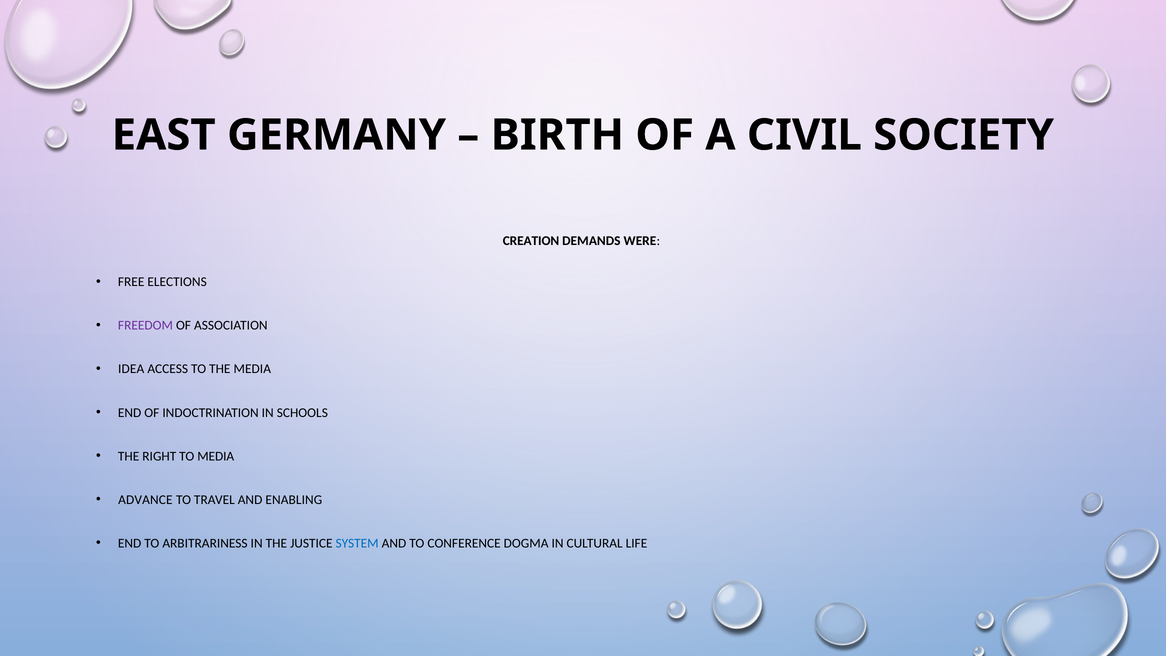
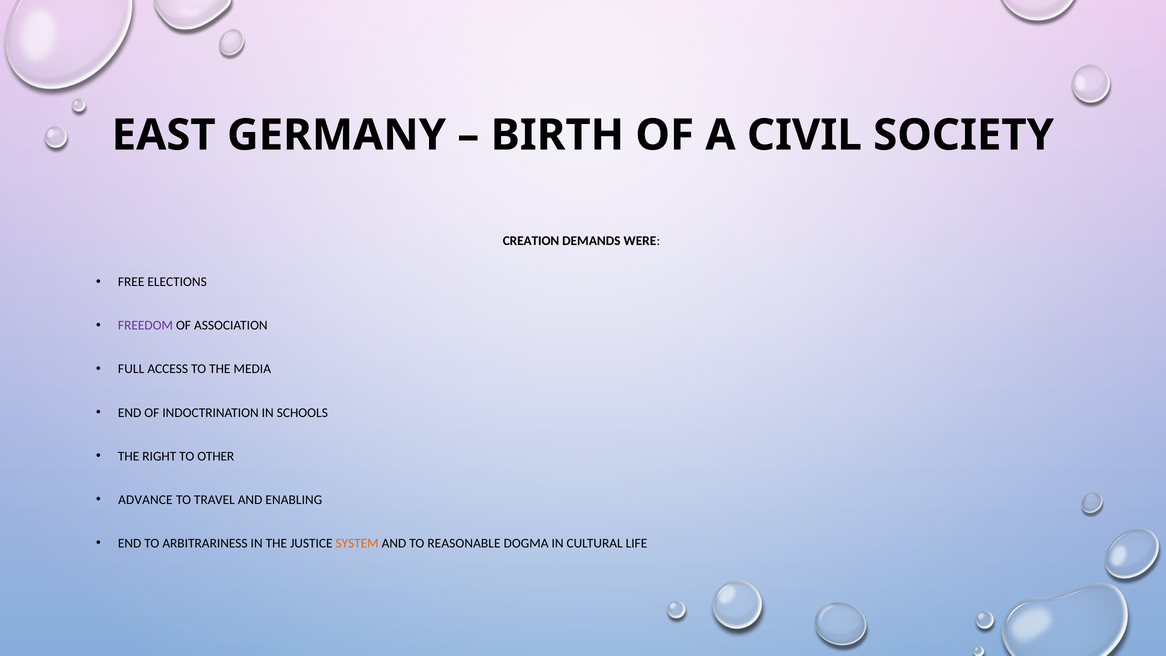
IDEA: IDEA -> FULL
TO MEDIA: MEDIA -> OTHER
SYSTEM colour: blue -> orange
CONFERENCE: CONFERENCE -> REASONABLE
